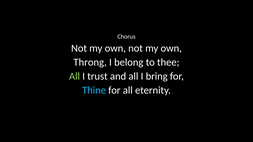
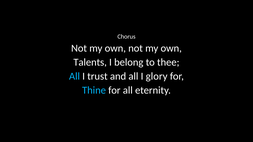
Throng: Throng -> Talents
All at (74, 76) colour: light green -> light blue
bring: bring -> glory
